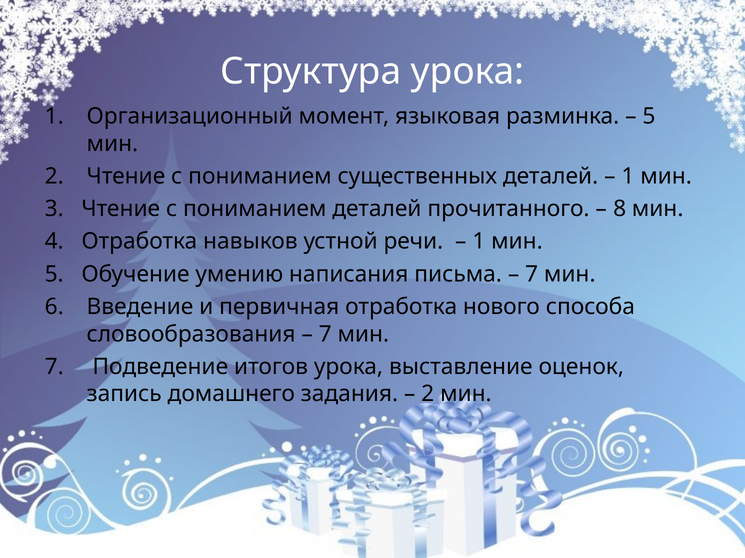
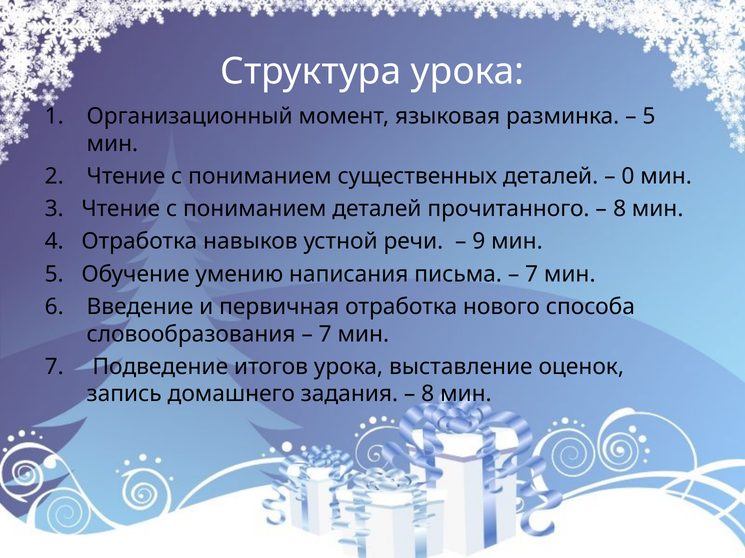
1 at (628, 176): 1 -> 0
1 at (479, 242): 1 -> 9
2 at (428, 394): 2 -> 8
